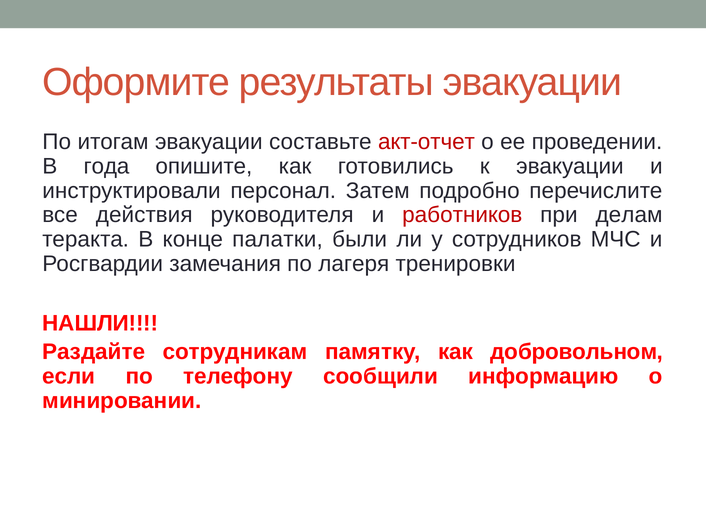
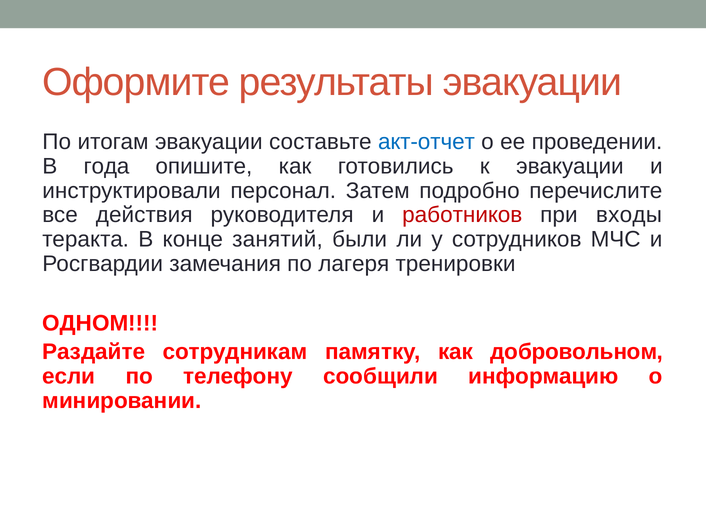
акт-отчет colour: red -> blue
делам: делам -> входы
палатки: палатки -> занятий
НАШЛИ: НАШЛИ -> ОДНОМ
